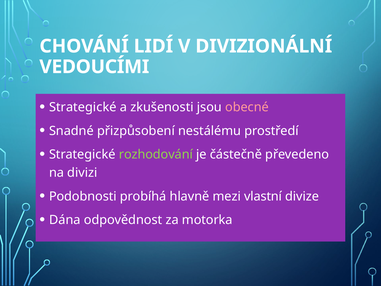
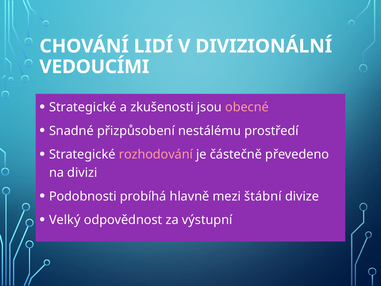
rozhodování colour: light green -> pink
vlastní: vlastní -> štábní
Dána: Dána -> Velký
motorka: motorka -> výstupní
